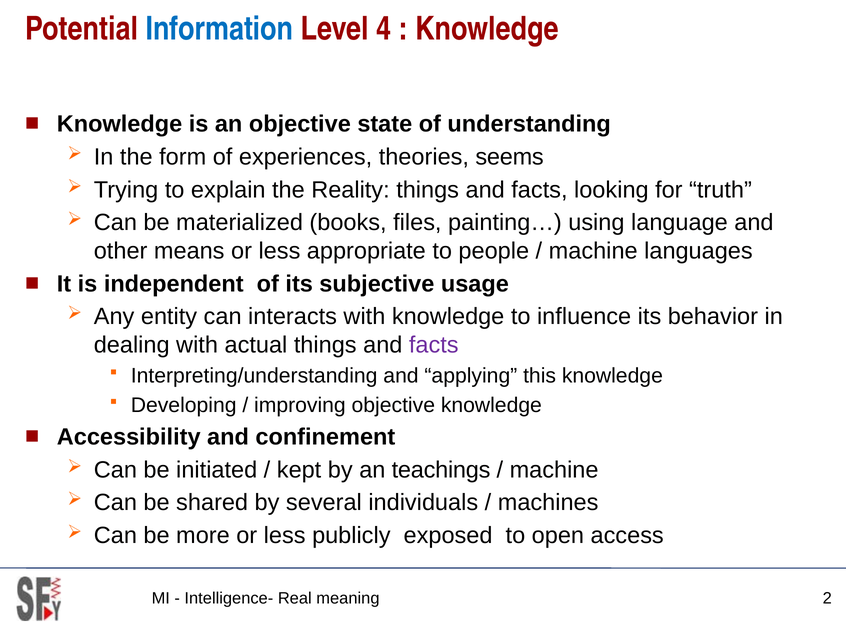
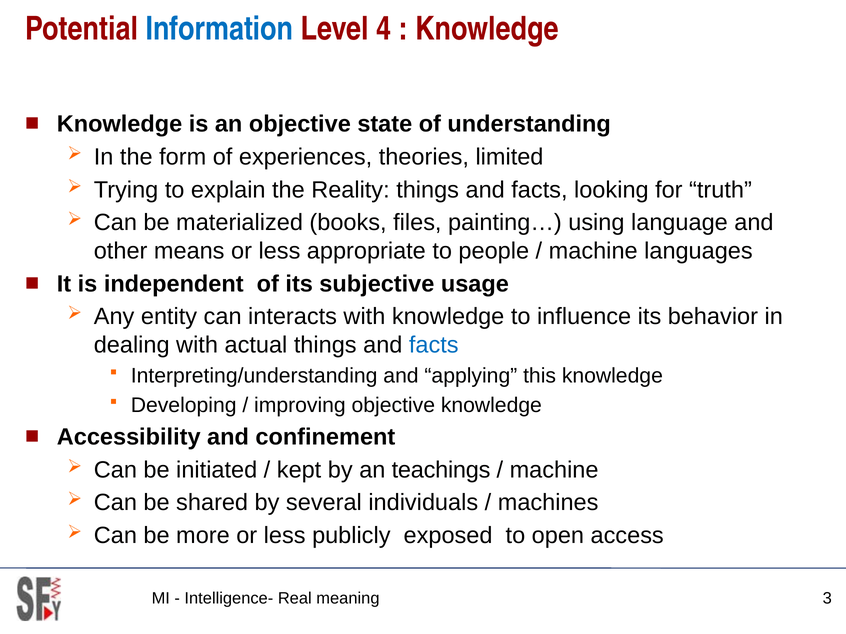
seems: seems -> limited
facts at (434, 345) colour: purple -> blue
2: 2 -> 3
